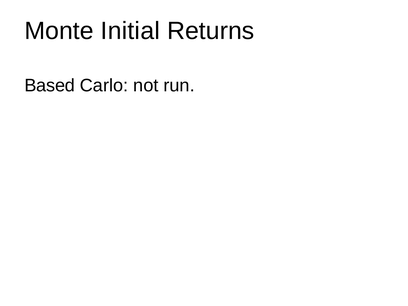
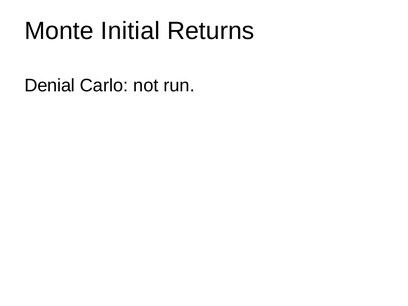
Based: Based -> Denial
